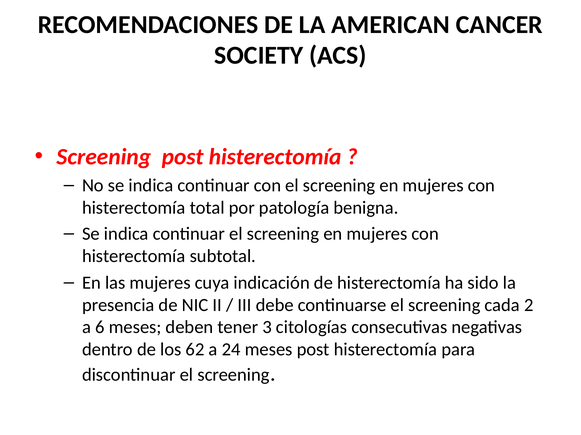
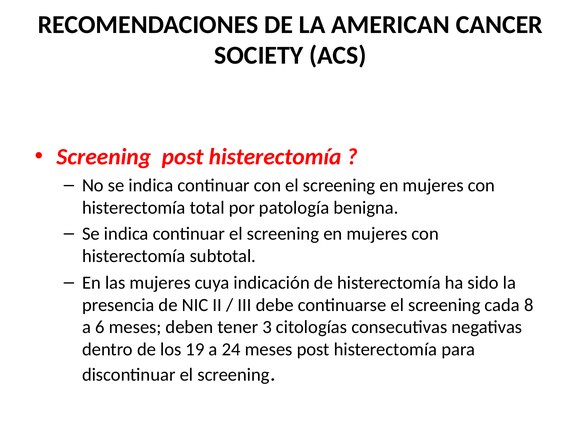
2: 2 -> 8
62: 62 -> 19
